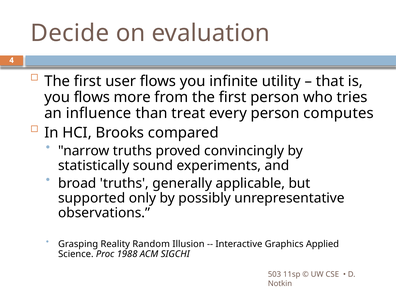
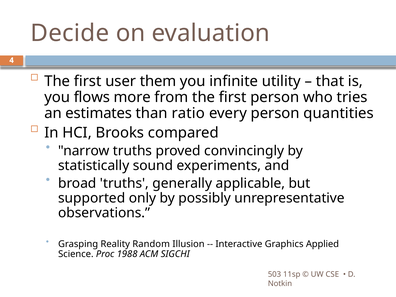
user flows: flows -> them
influence: influence -> estimates
treat: treat -> ratio
computes: computes -> quantities
